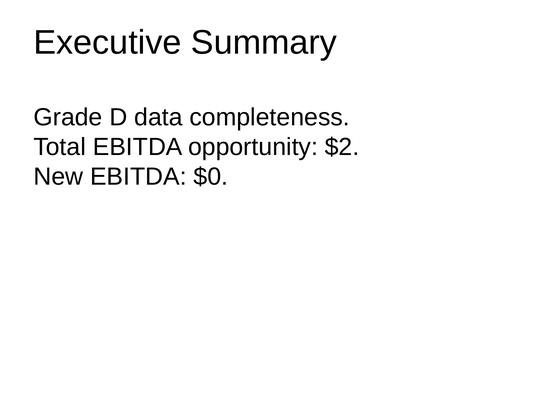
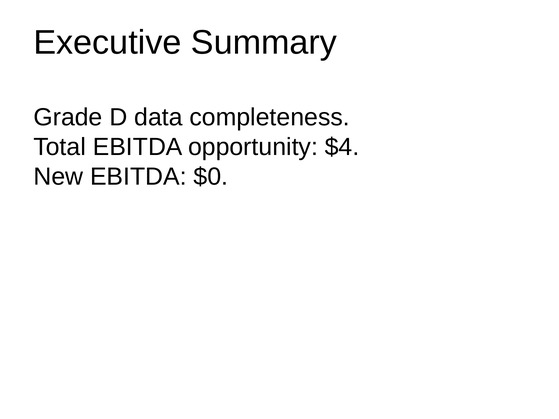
$2: $2 -> $4
